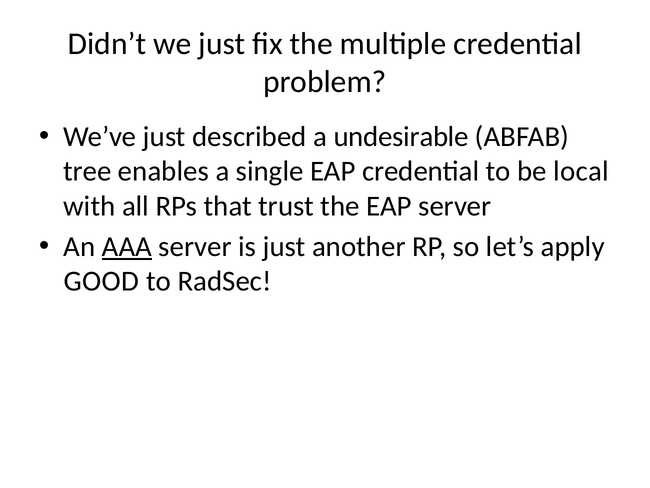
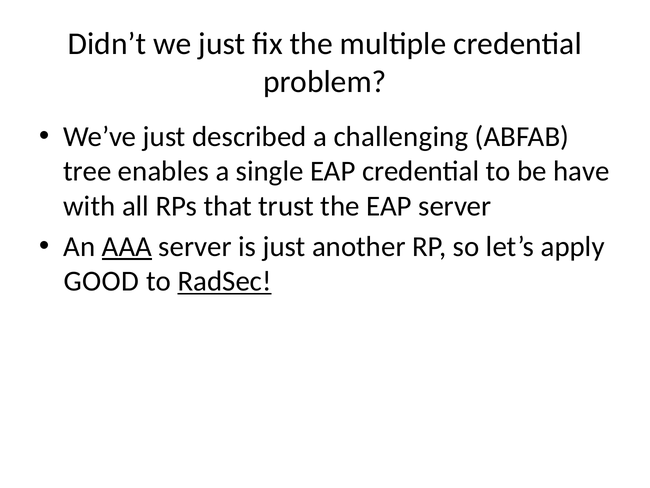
undesirable: undesirable -> challenging
local: local -> have
RadSec underline: none -> present
